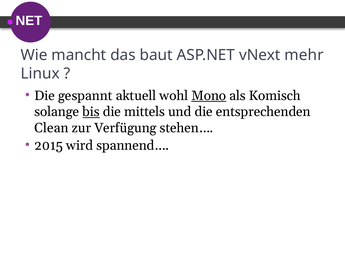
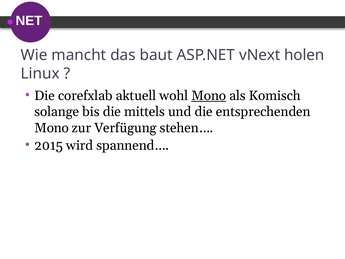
mehr: mehr -> holen
gespannt: gespannt -> corefxlab
bis underline: present -> none
Clean at (52, 128): Clean -> Mono
